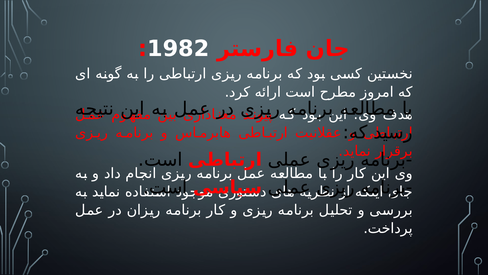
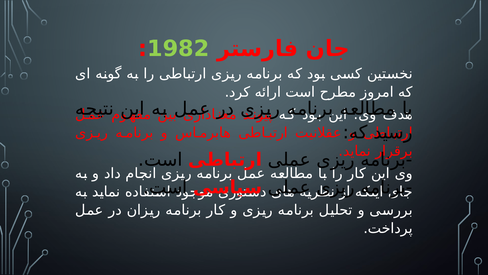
1982 colour: white -> light green
